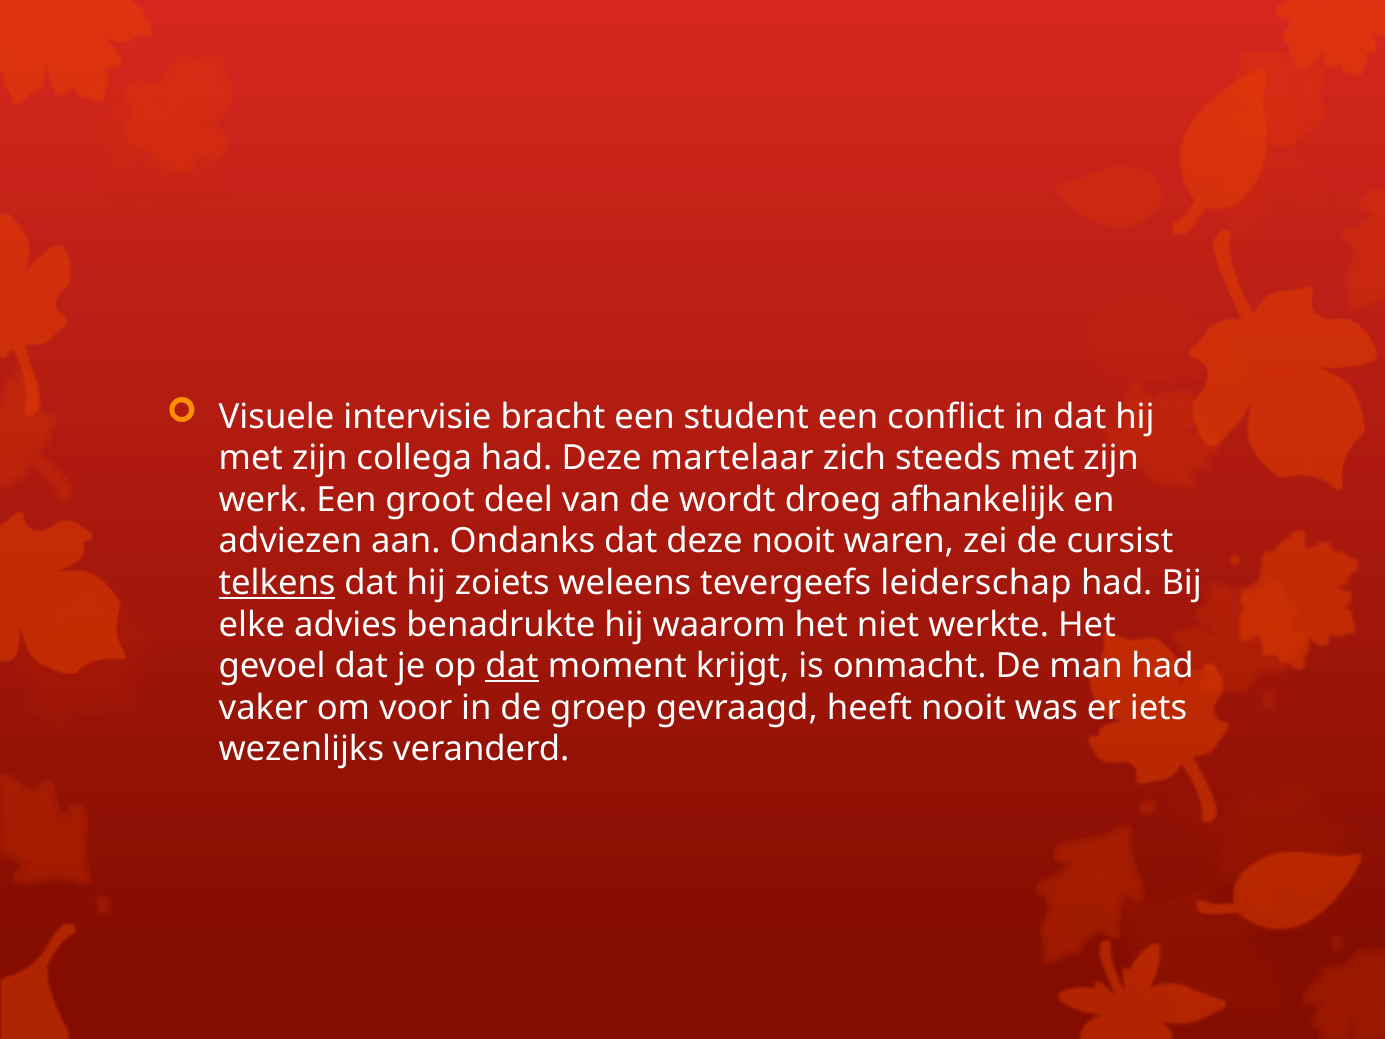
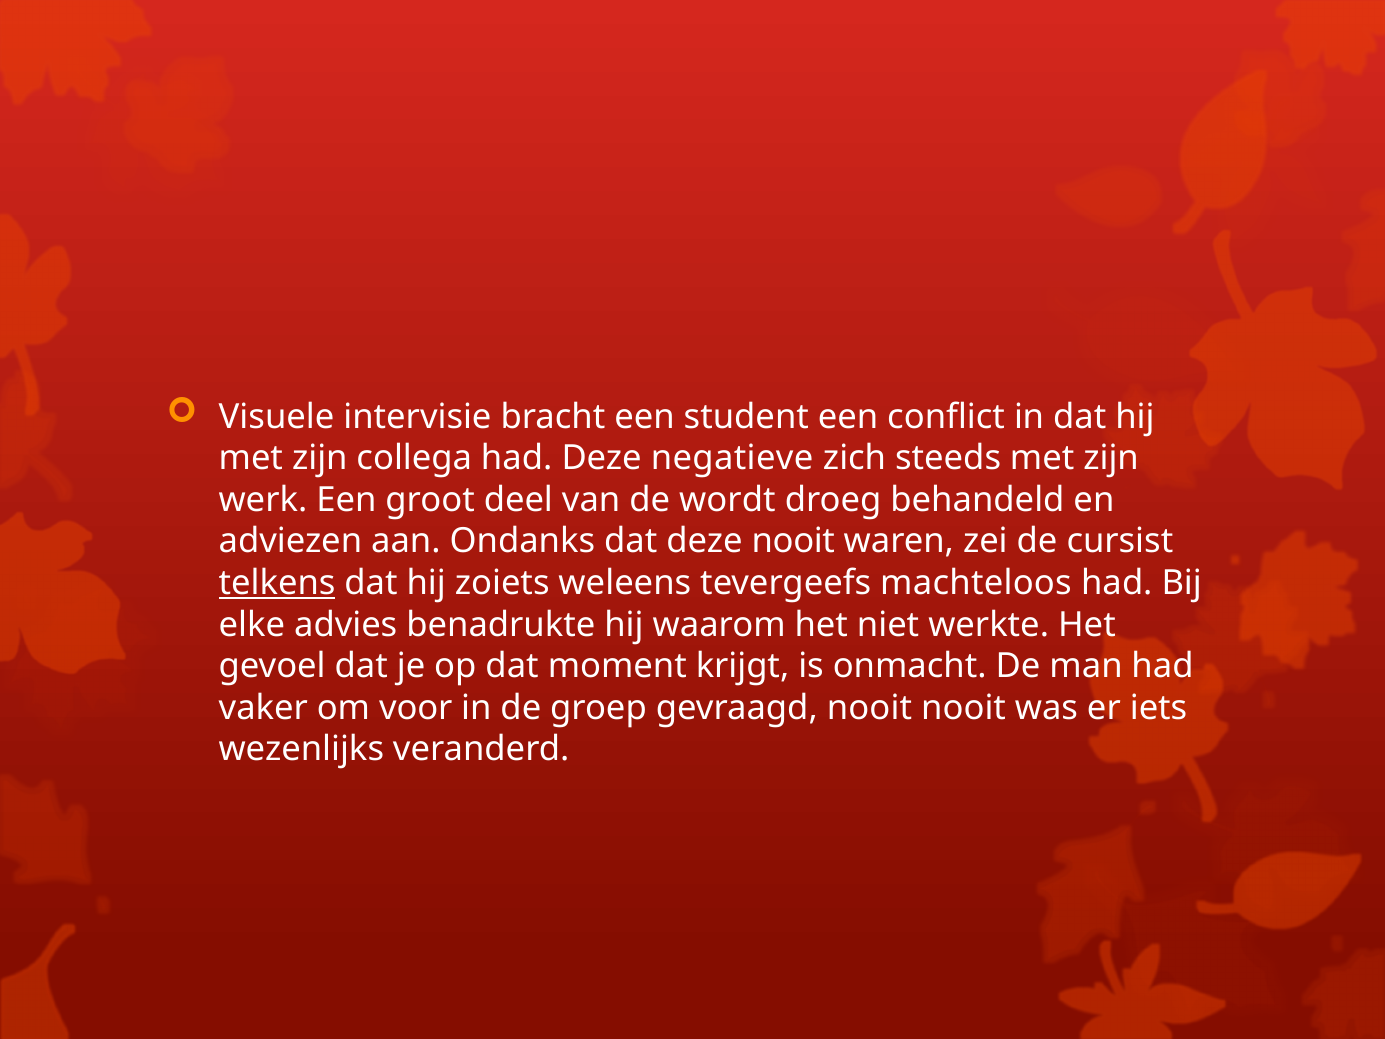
martelaar: martelaar -> negatieve
afhankelijk: afhankelijk -> behandeld
leiderschap: leiderschap -> machteloos
dat at (512, 666) underline: present -> none
gevraagd heeft: heeft -> nooit
